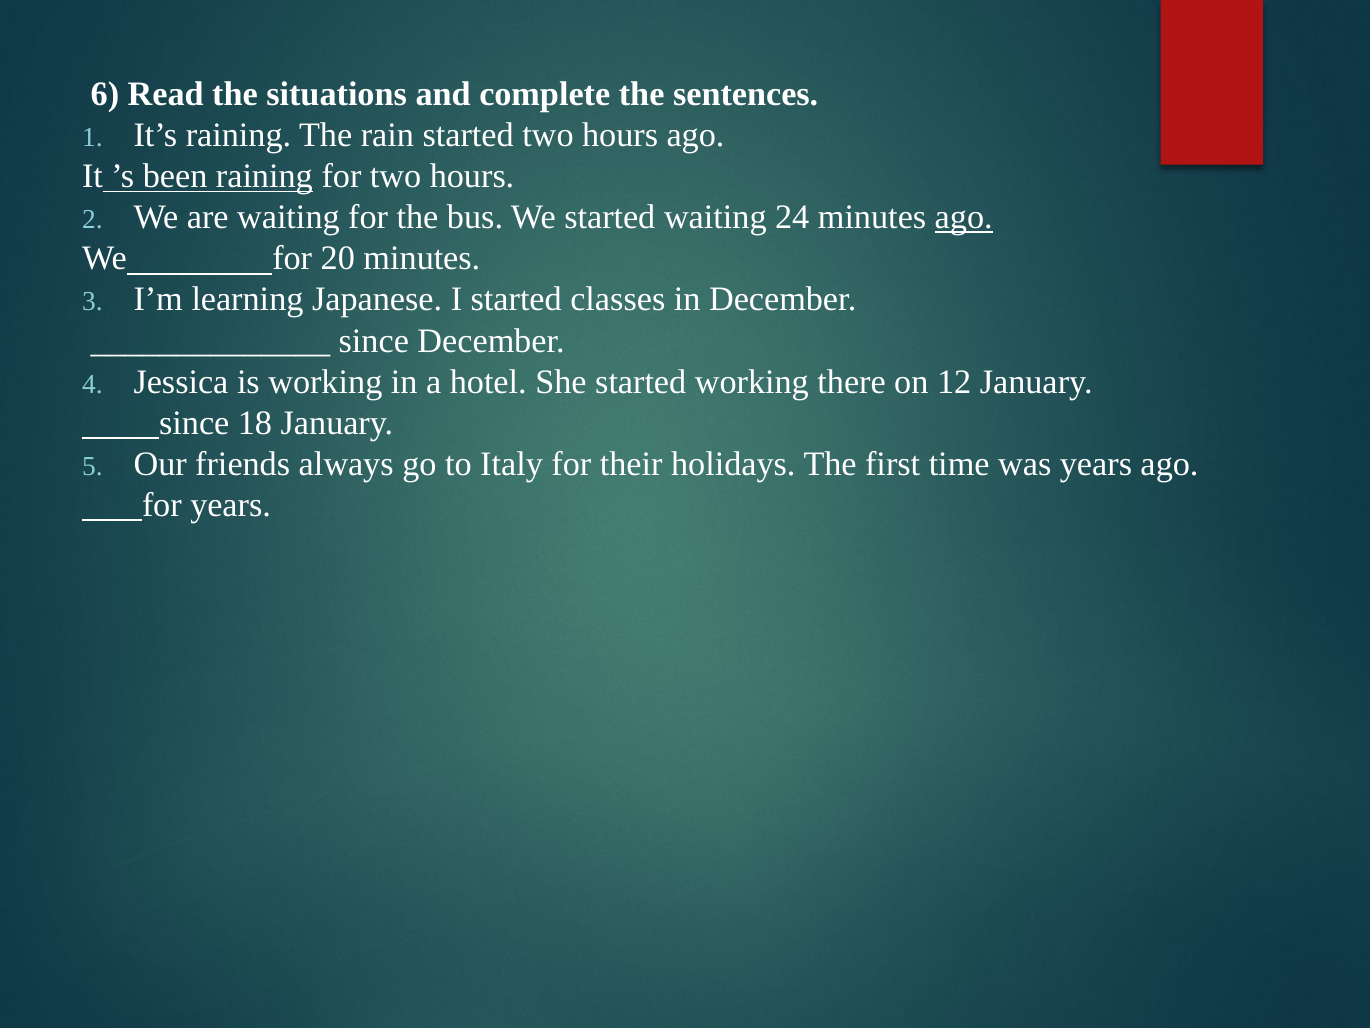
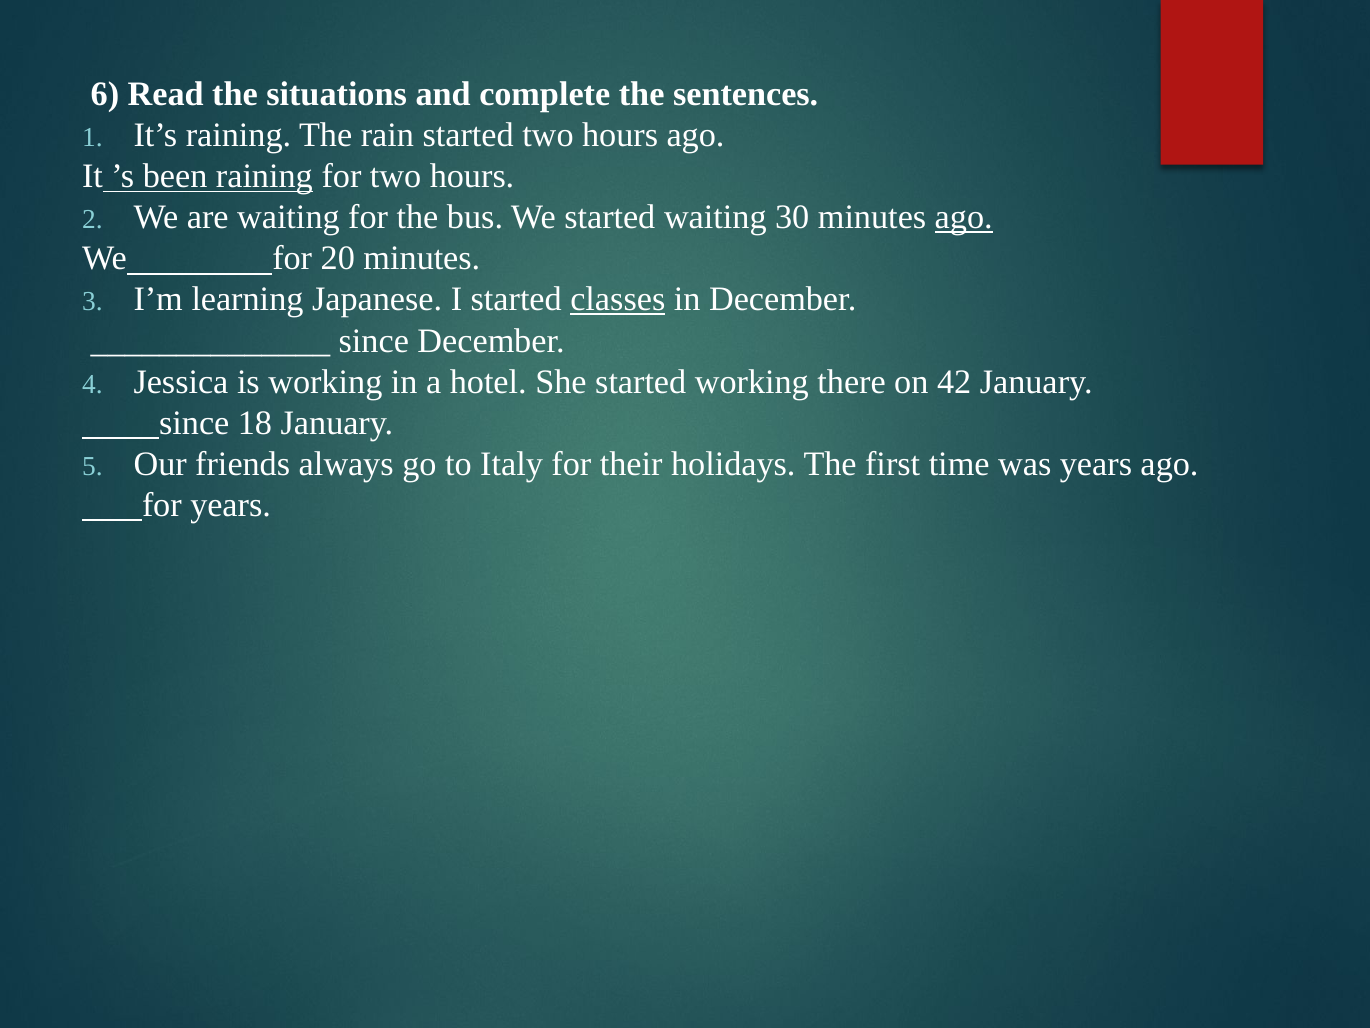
24: 24 -> 30
classes underline: none -> present
12: 12 -> 42
